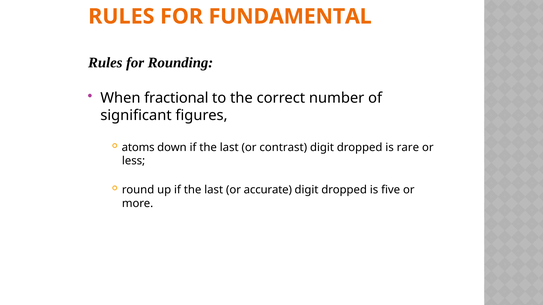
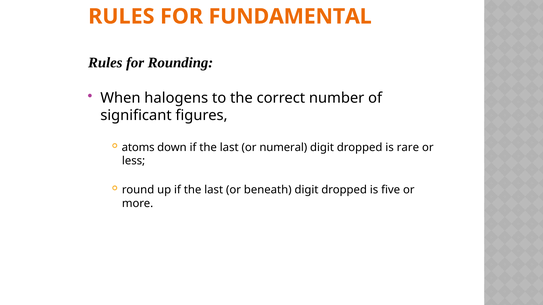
fractional: fractional -> halogens
contrast: contrast -> numeral
accurate: accurate -> beneath
